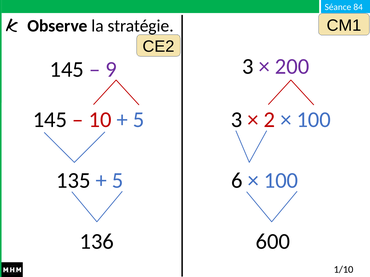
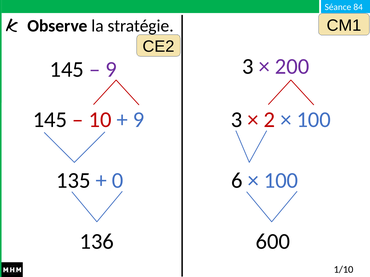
5 at (139, 120): 5 -> 9
5 at (118, 181): 5 -> 0
